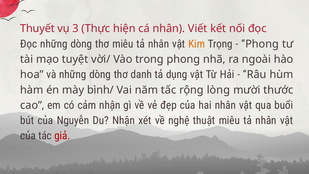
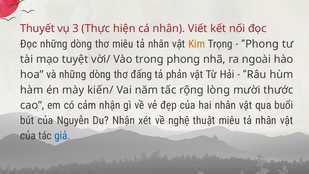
danh: danh -> đấng
dụng: dụng -> phản
bình/: bình/ -> kiến/
giả colour: red -> blue
